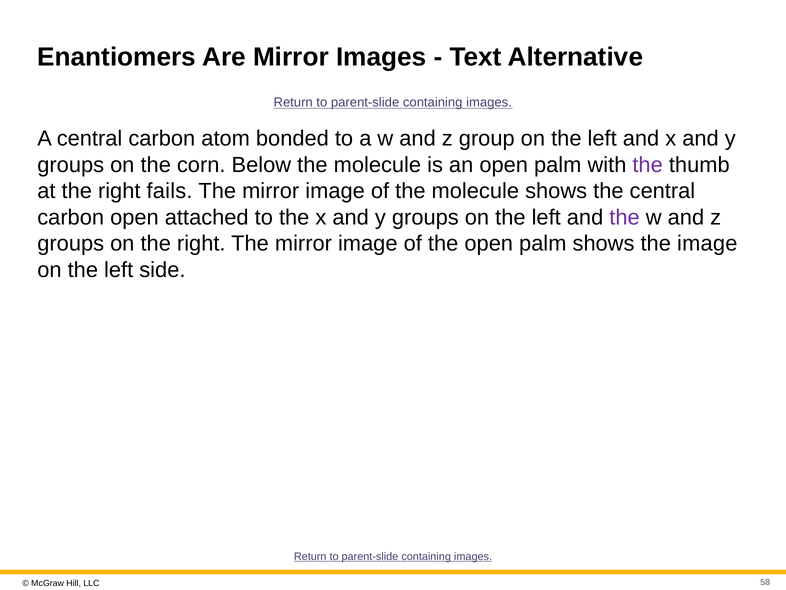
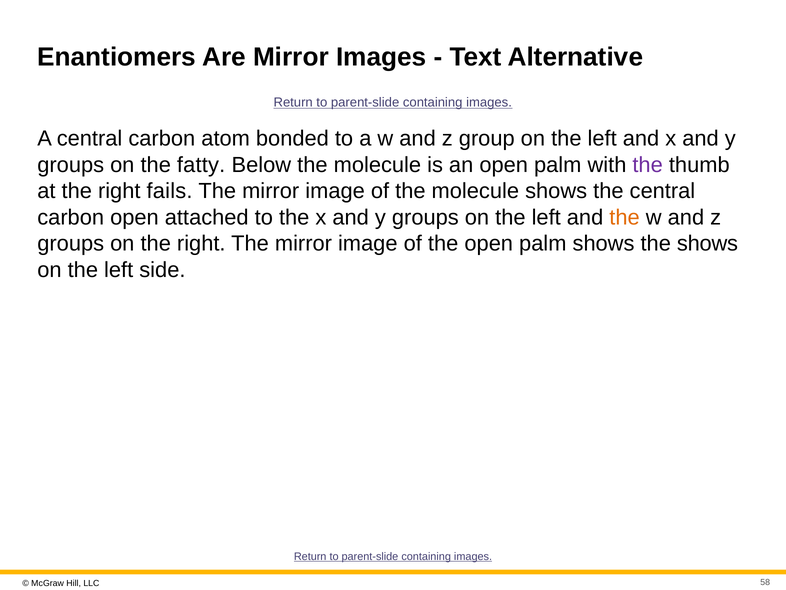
corn: corn -> fatty
the at (625, 217) colour: purple -> orange
the image: image -> shows
